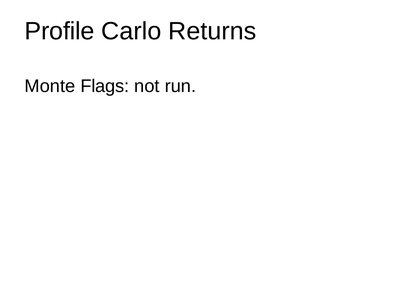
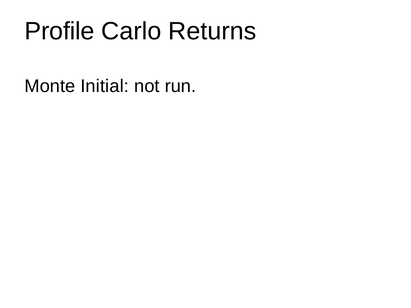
Flags: Flags -> Initial
